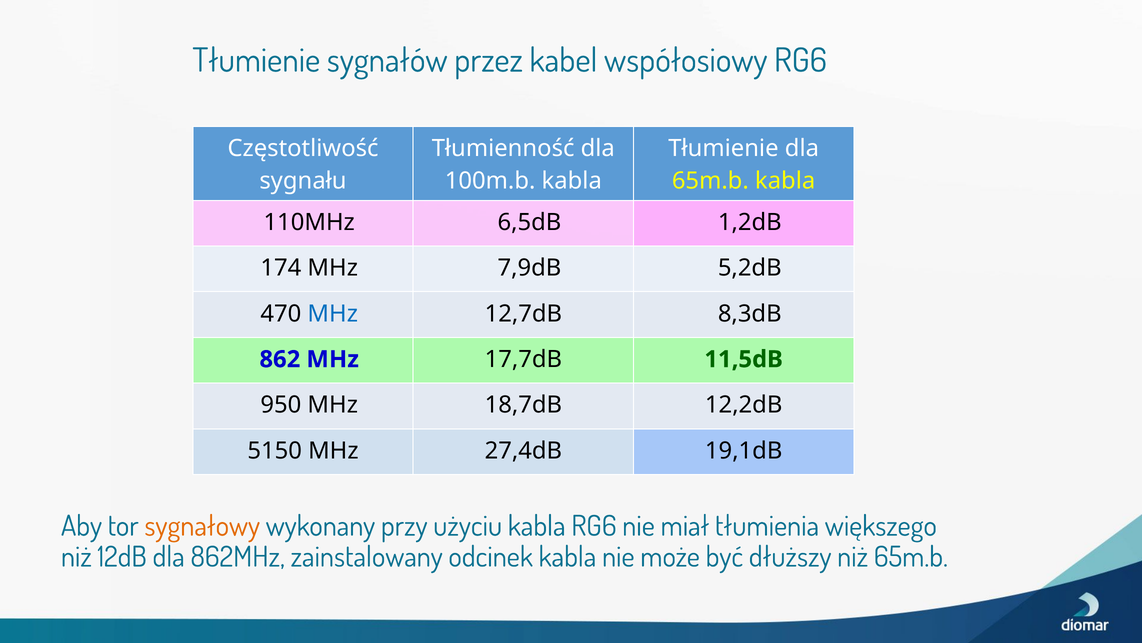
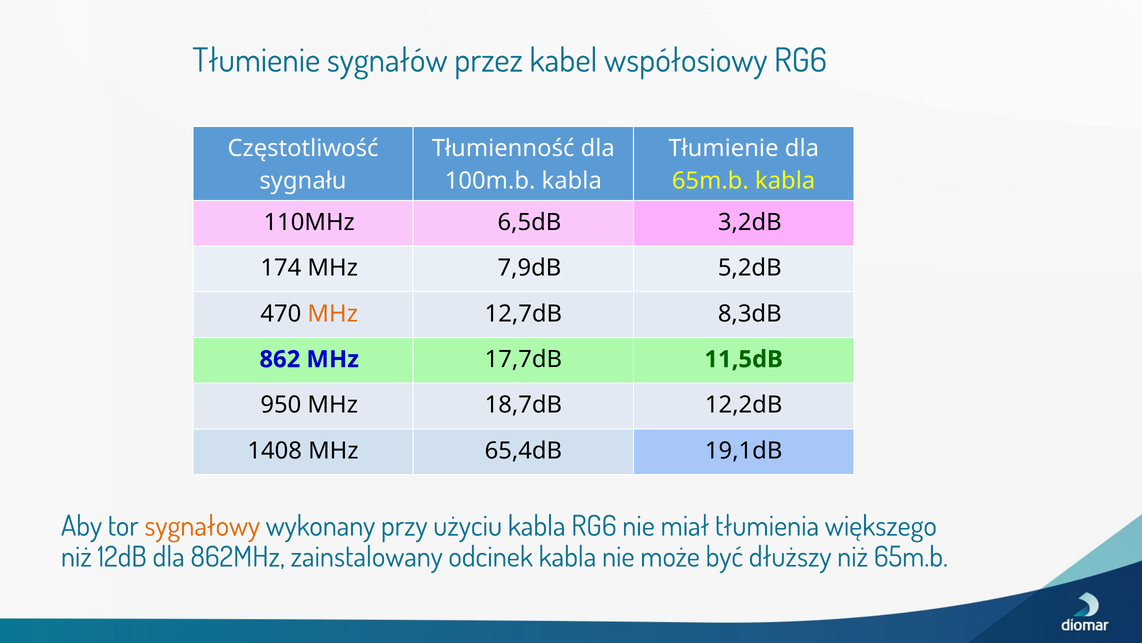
1,2dB: 1,2dB -> 3,2dB
MHz at (333, 313) colour: blue -> orange
5150: 5150 -> 1408
27,4dB: 27,4dB -> 65,4dB
